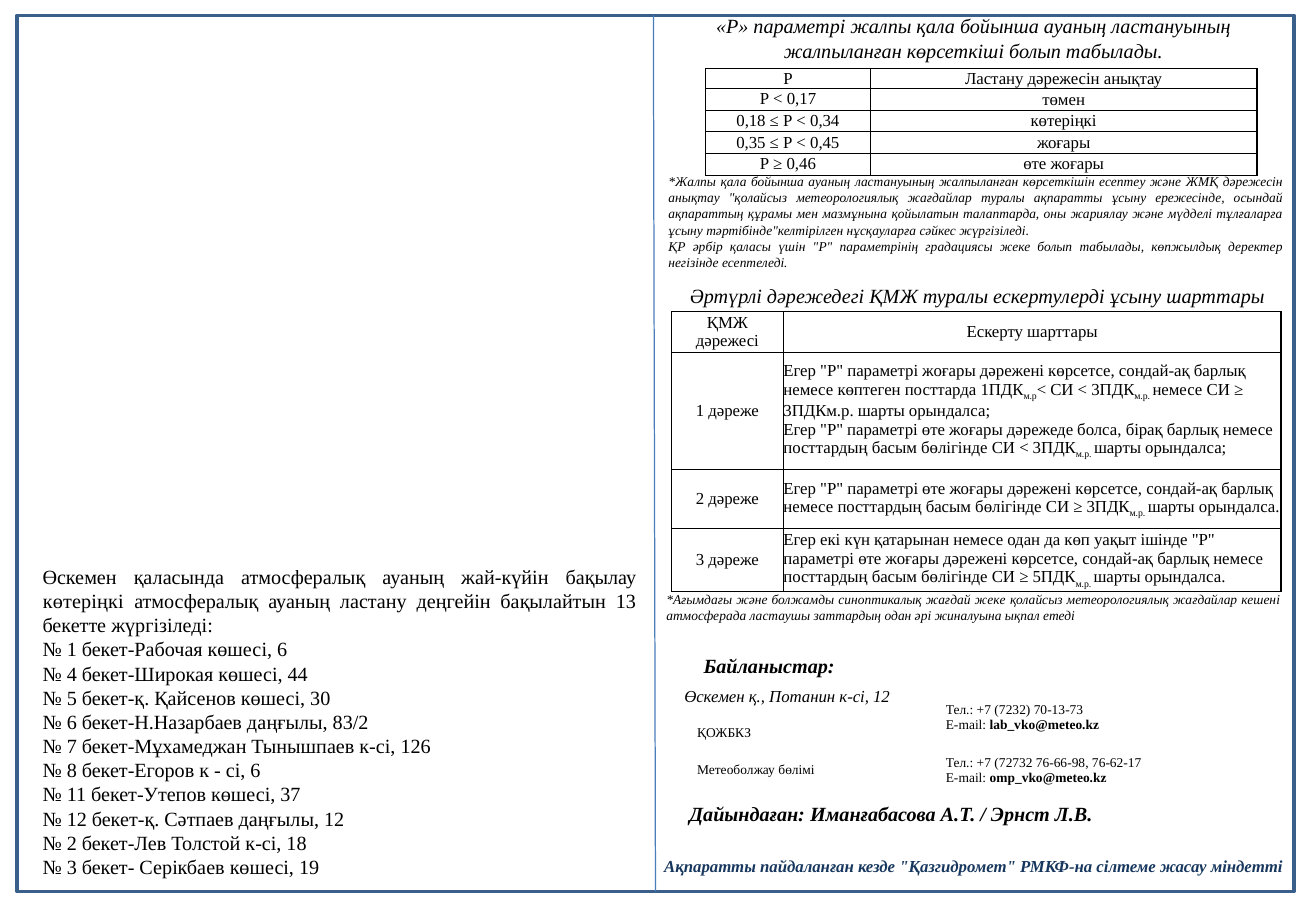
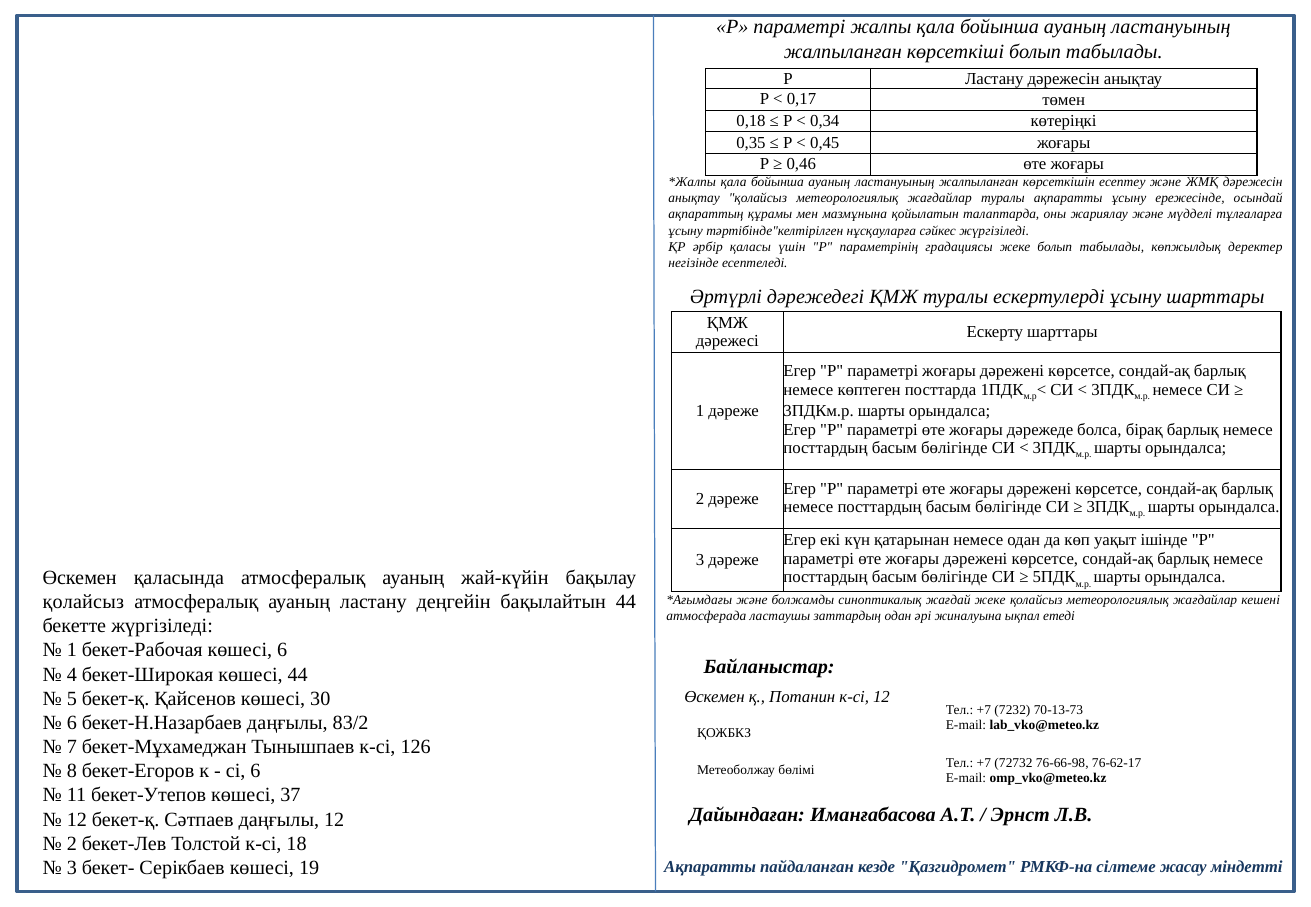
көтеріңкі at (83, 602): көтеріңкі -> қолайсыз
бақылайтын 13: 13 -> 44
